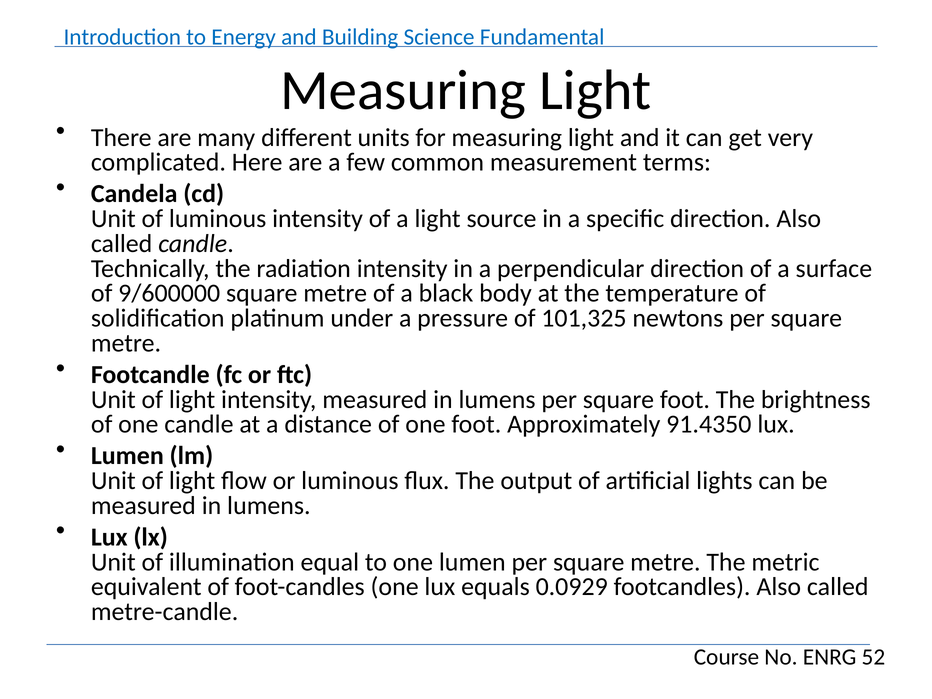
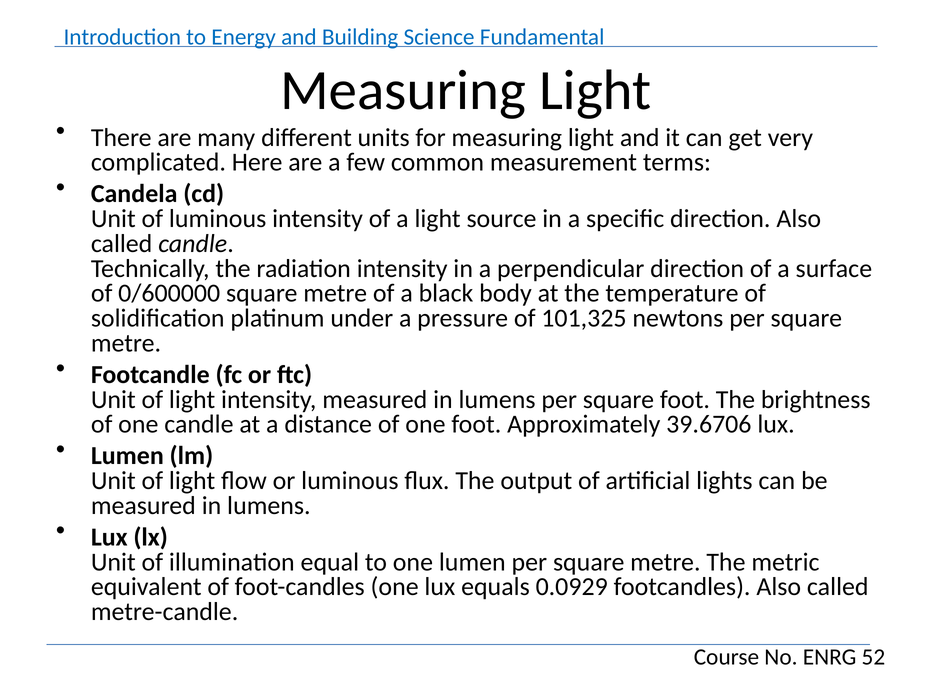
9/600000: 9/600000 -> 0/600000
91.4350: 91.4350 -> 39.6706
